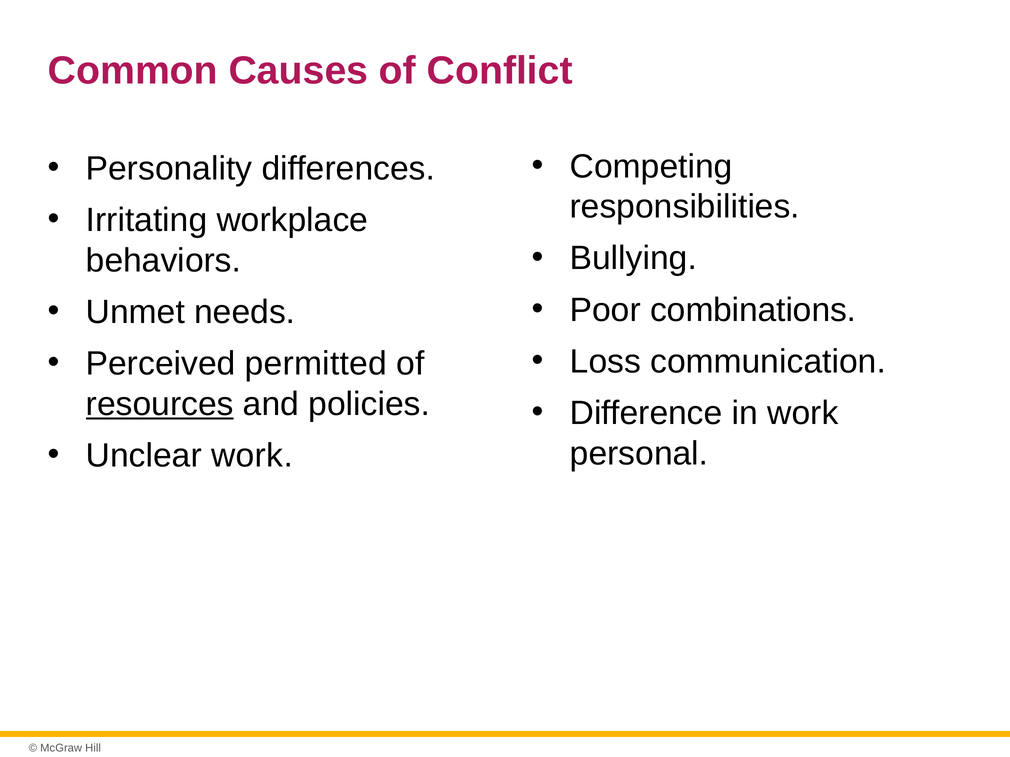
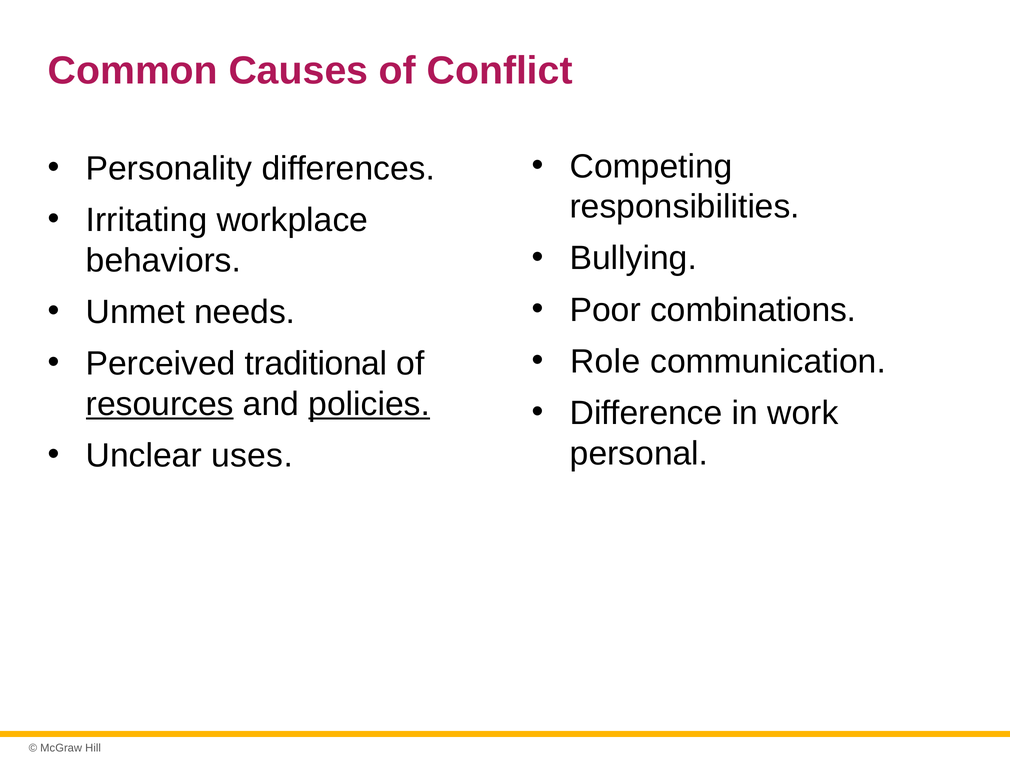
Loss: Loss -> Role
permitted: permitted -> traditional
policies underline: none -> present
Unclear work: work -> uses
